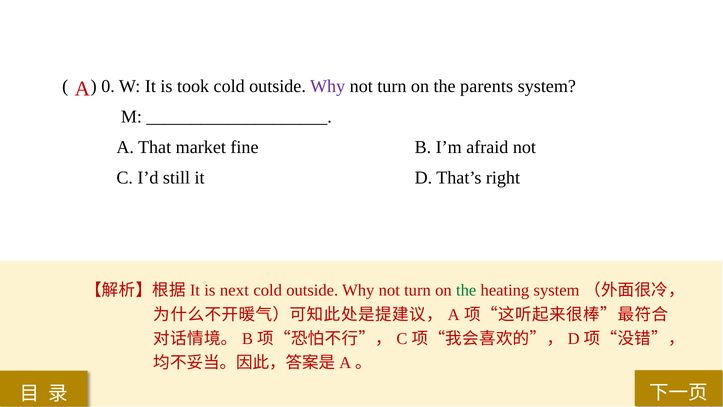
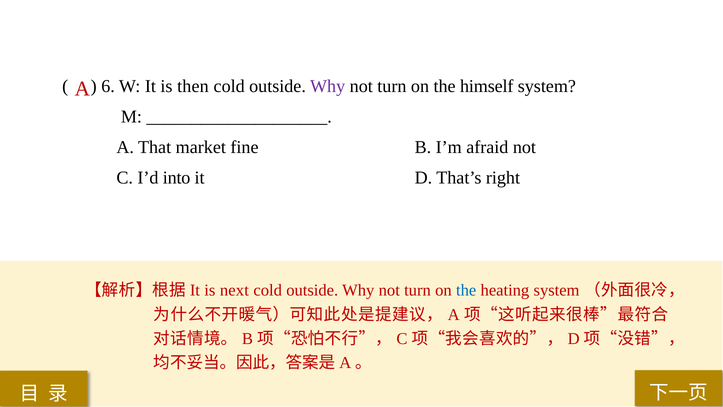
0: 0 -> 6
took: took -> then
parents: parents -> himself
still: still -> into
the at (466, 290) colour: green -> blue
